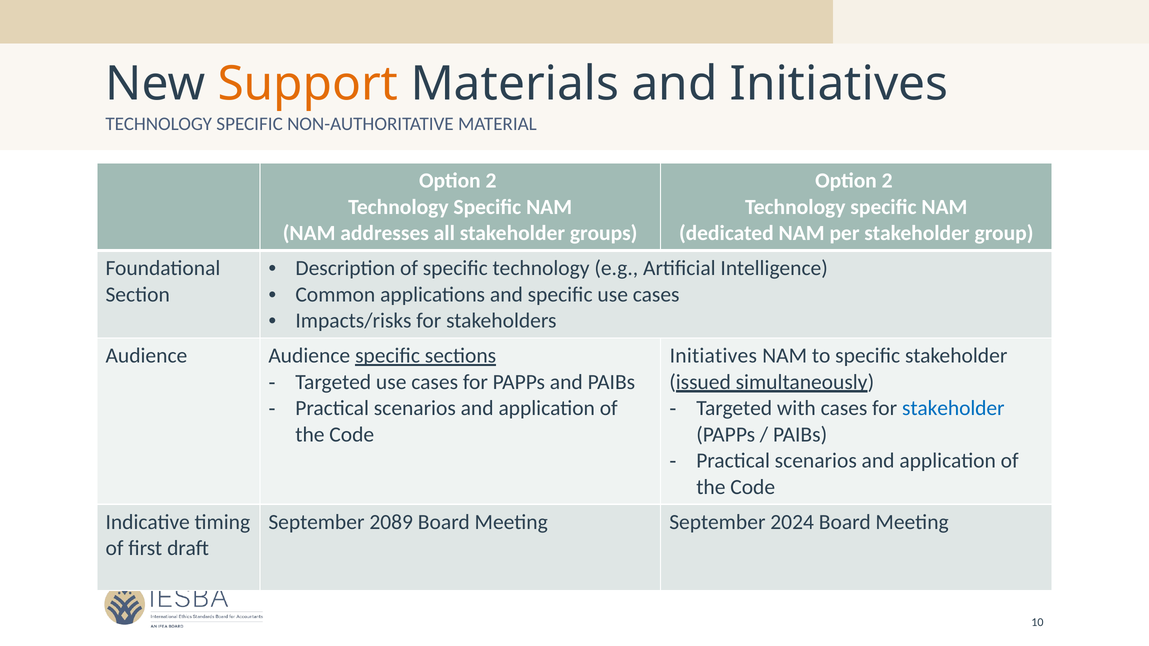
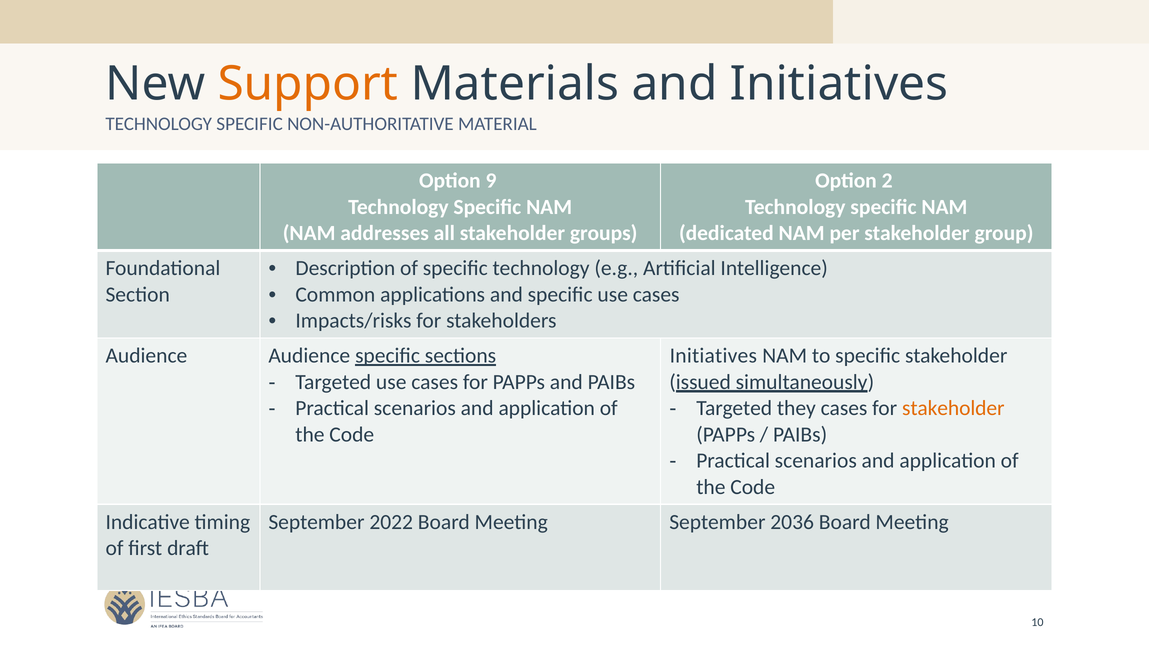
2 at (491, 181): 2 -> 9
with: with -> they
stakeholder at (953, 408) colour: blue -> orange
2089: 2089 -> 2022
2024: 2024 -> 2036
